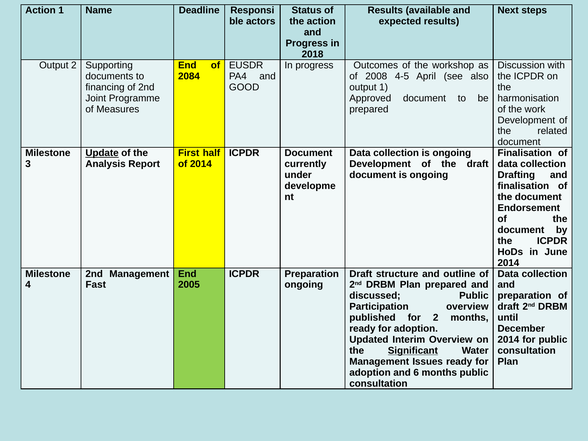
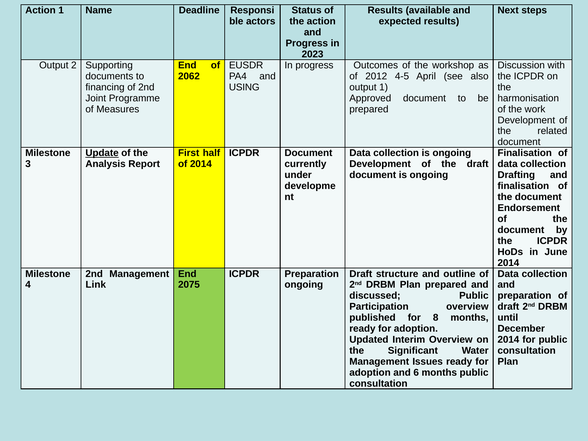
2018: 2018 -> 2023
2084: 2084 -> 2062
2008: 2008 -> 2012
GOOD: GOOD -> USING
Fast: Fast -> Link
2005: 2005 -> 2075
for 2: 2 -> 8
Significant underline: present -> none
